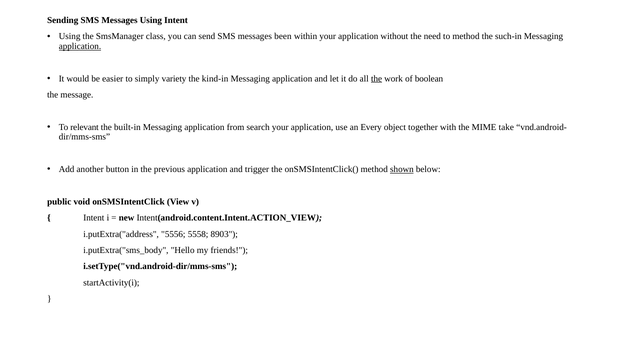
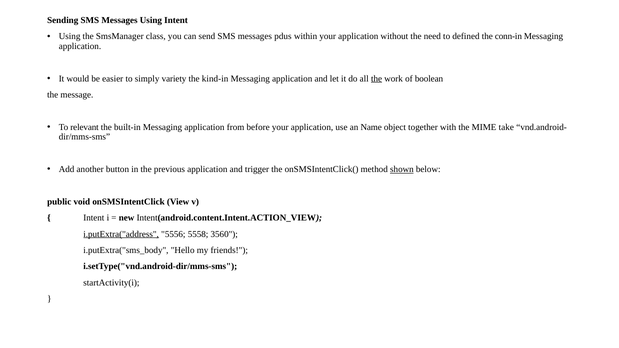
been: been -> pdus
to method: method -> defined
such-in: such-in -> conn-in
application at (80, 46) underline: present -> none
search: search -> before
Every: Every -> Name
i.putExtra("address underline: none -> present
8903: 8903 -> 3560
